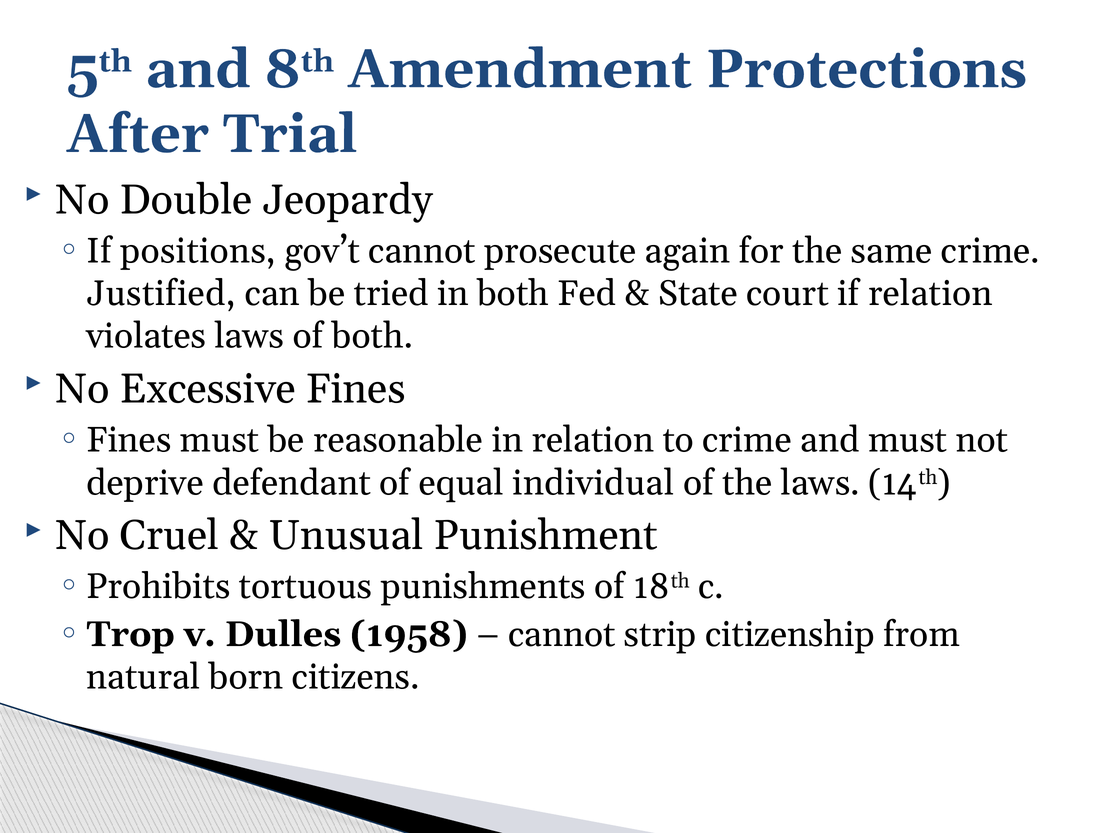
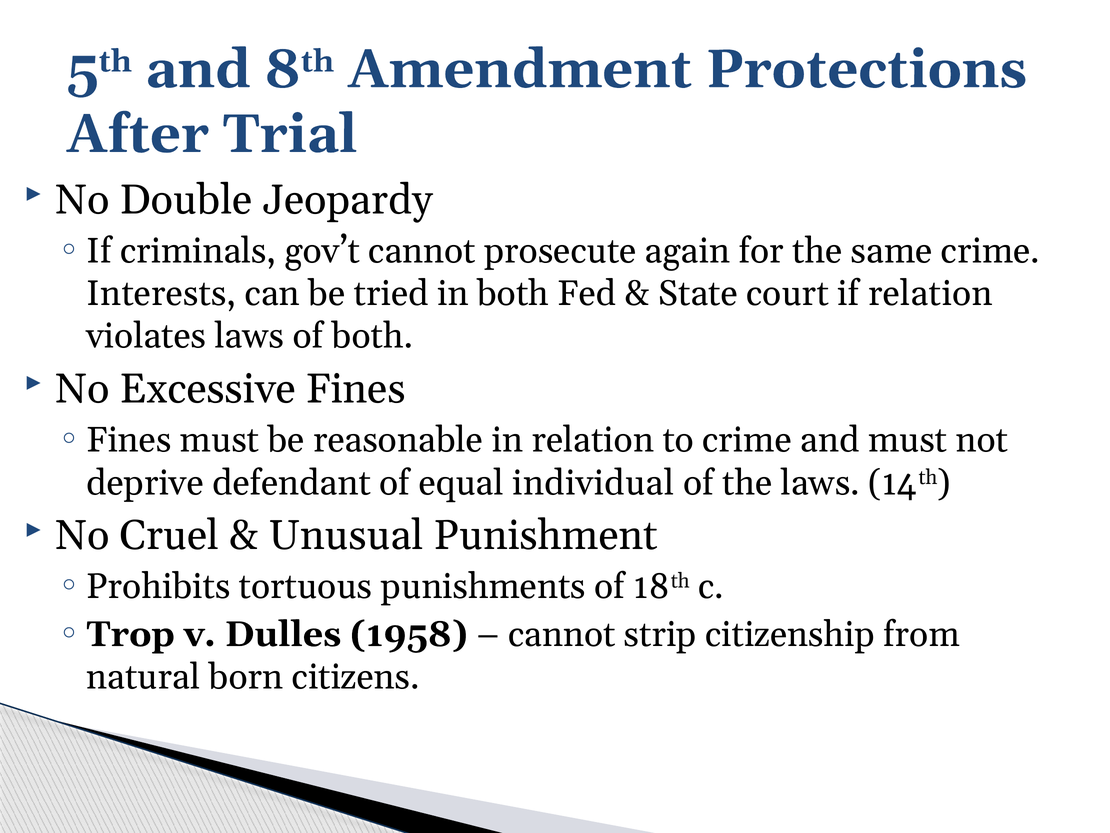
positions: positions -> criminals
Justified: Justified -> Interests
